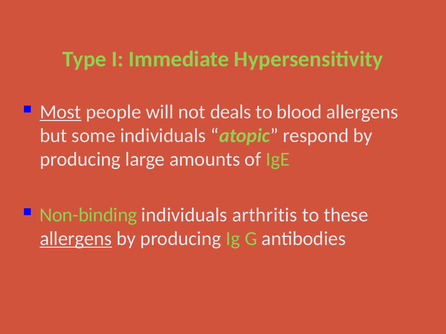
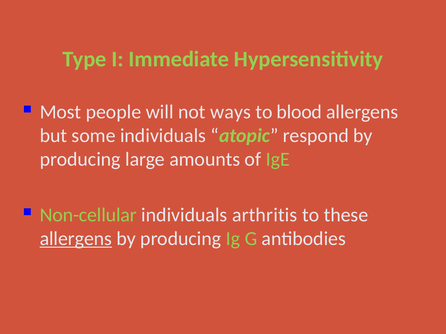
Most underline: present -> none
deals: deals -> ways
Non-binding: Non-binding -> Non-cellular
